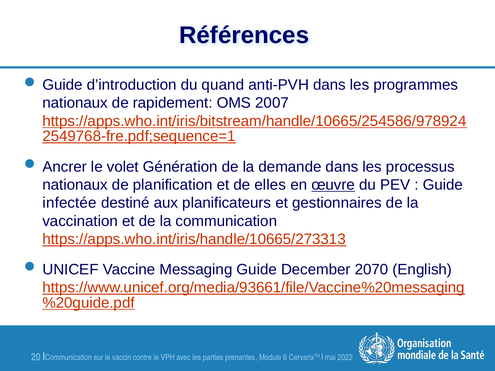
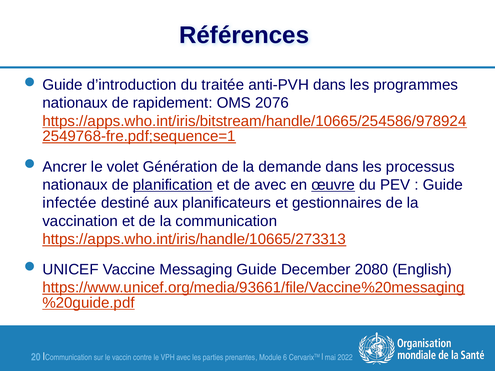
quand: quand -> traitée
2007: 2007 -> 2076
planification underline: none -> present
de elles: elles -> avec
2070: 2070 -> 2080
